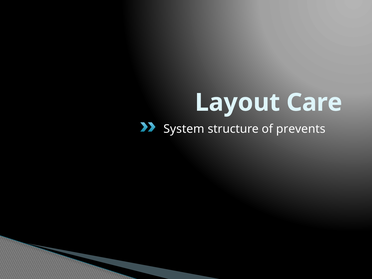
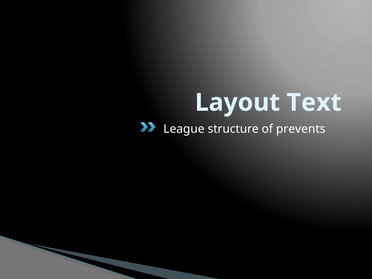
Care: Care -> Text
System: System -> League
